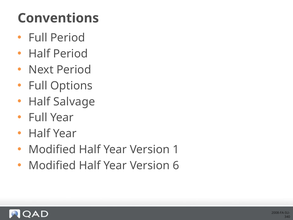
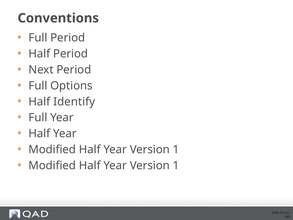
Salvage: Salvage -> Identify
6 at (176, 165): 6 -> 1
